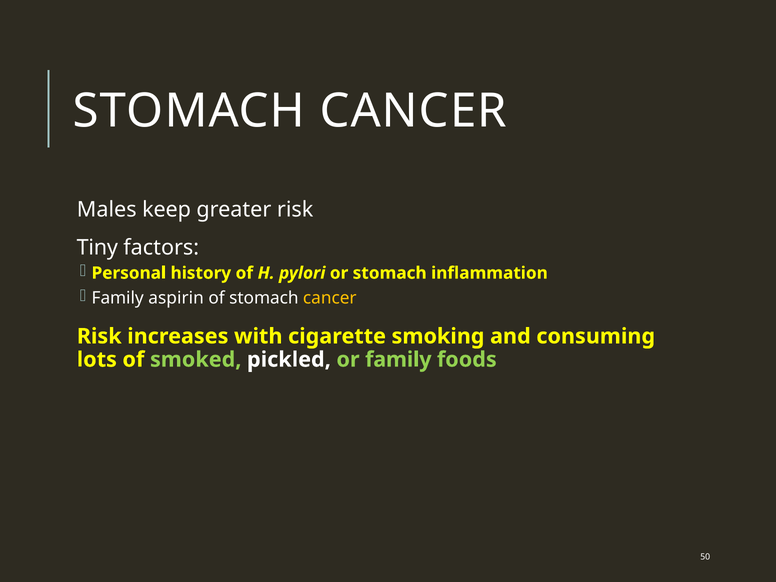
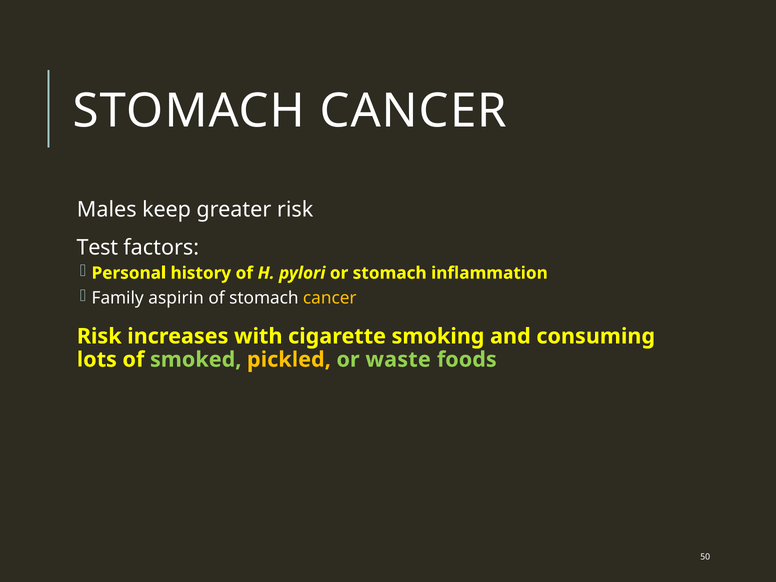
Tiny: Tiny -> Test
pickled colour: white -> yellow
or family: family -> waste
